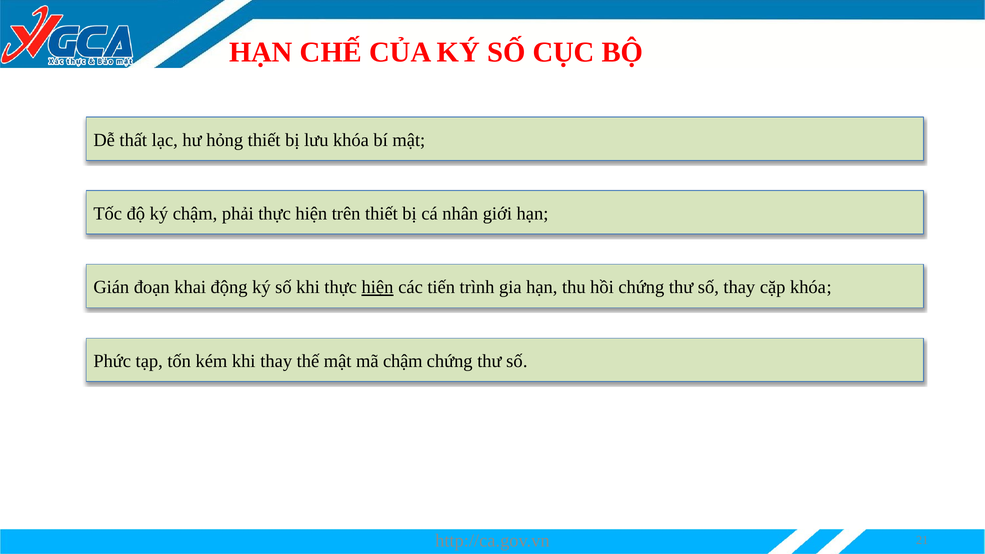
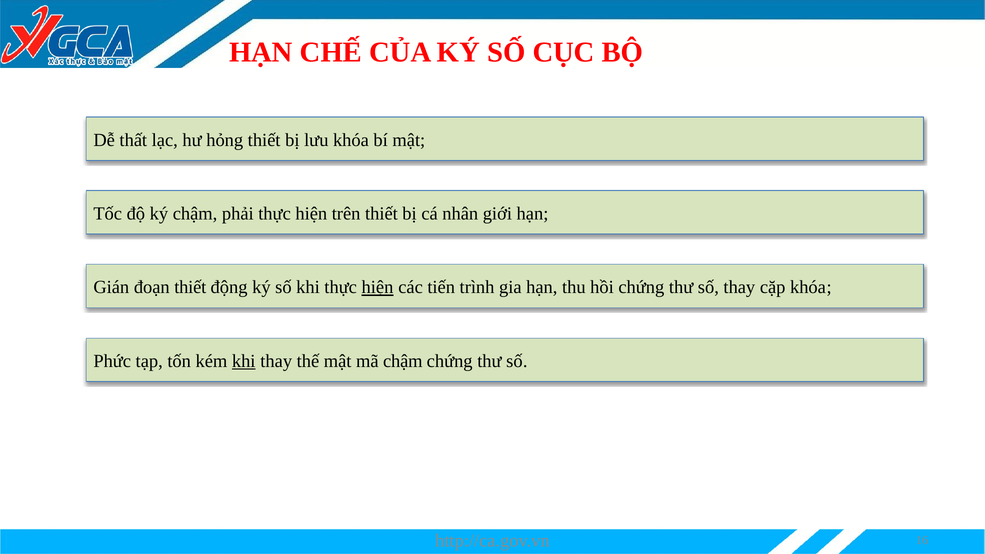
đoạn khai: khai -> thiết
khi at (244, 361) underline: none -> present
21: 21 -> 16
